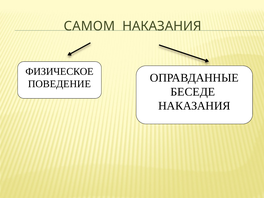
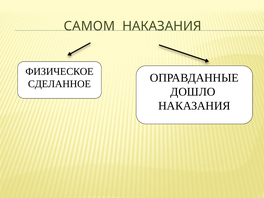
ПОВЕДЕНИЕ: ПОВЕДЕНИЕ -> СДЕЛАННОЕ
БЕСЕДЕ: БЕСЕДЕ -> ДОШЛО
